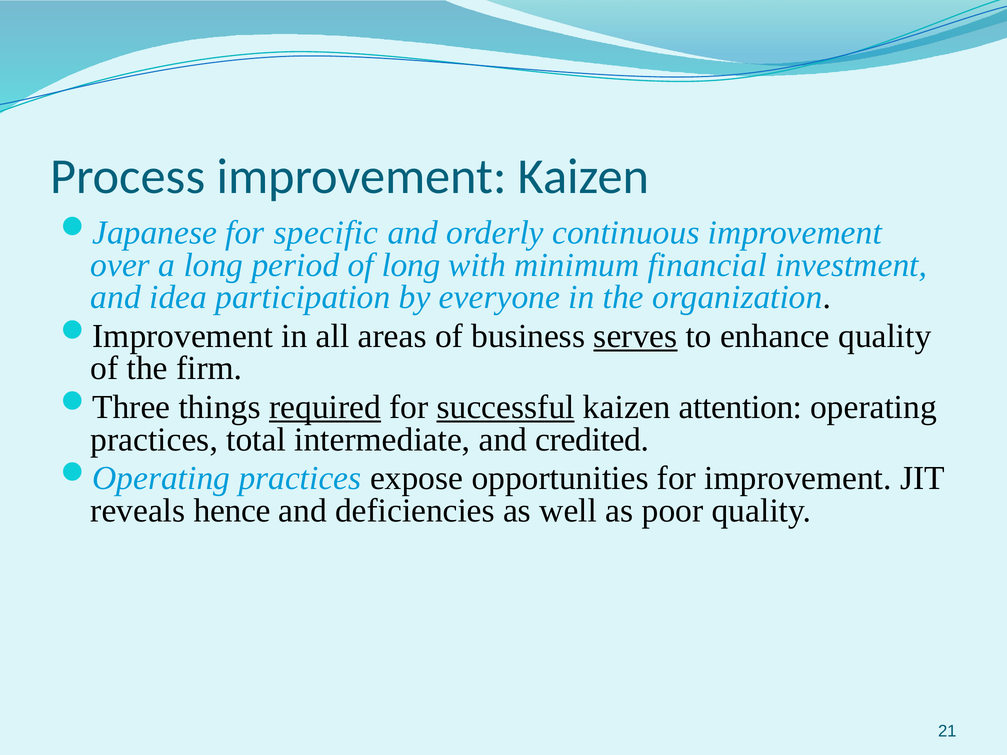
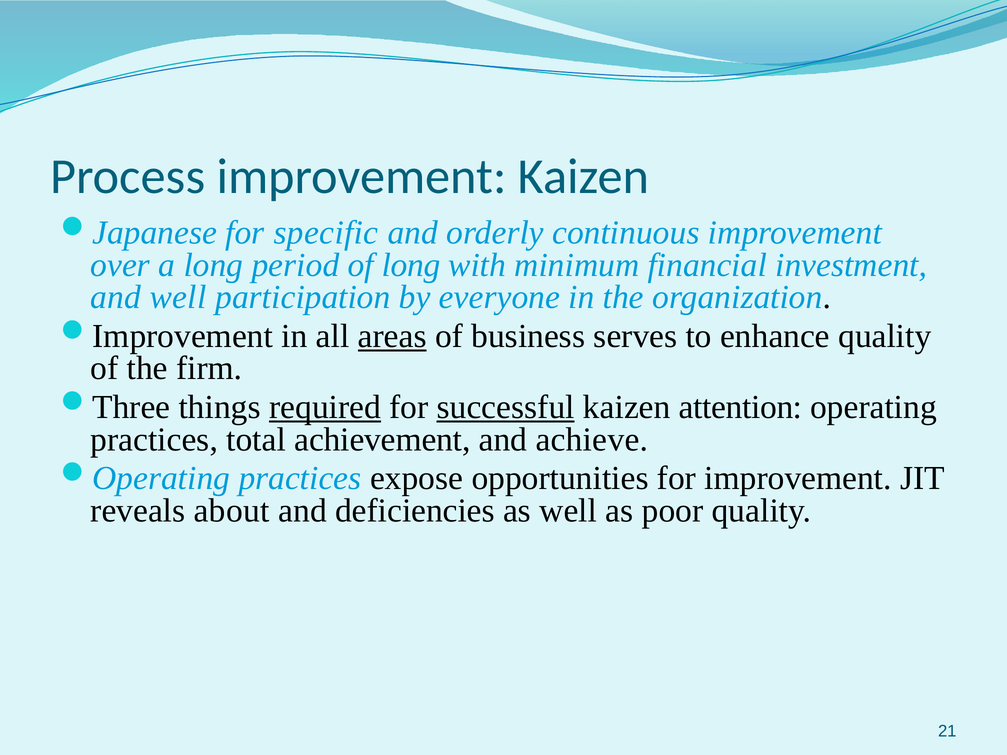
and idea: idea -> well
areas underline: none -> present
serves underline: present -> none
intermediate: intermediate -> achievement
credited: credited -> achieve
hence: hence -> about
